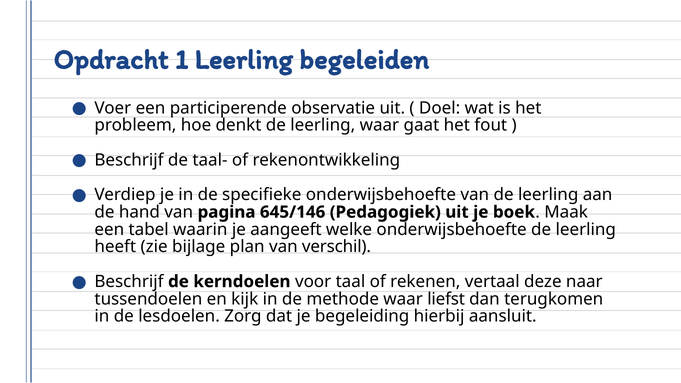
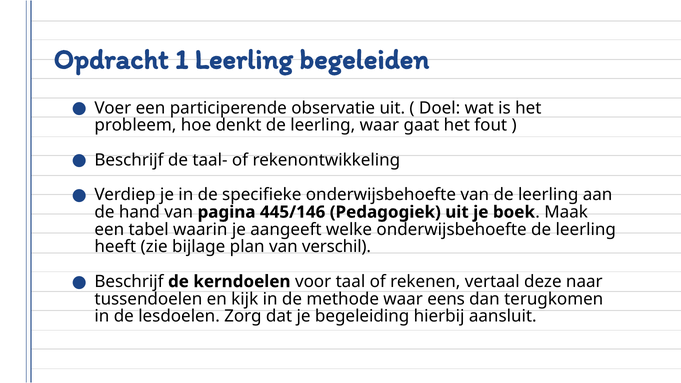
645/146: 645/146 -> 445/146
liefst: liefst -> eens
